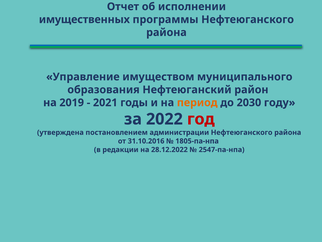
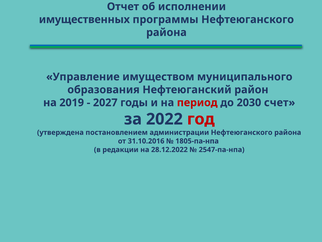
2021: 2021 -> 2027
период colour: orange -> red
году: году -> счет
